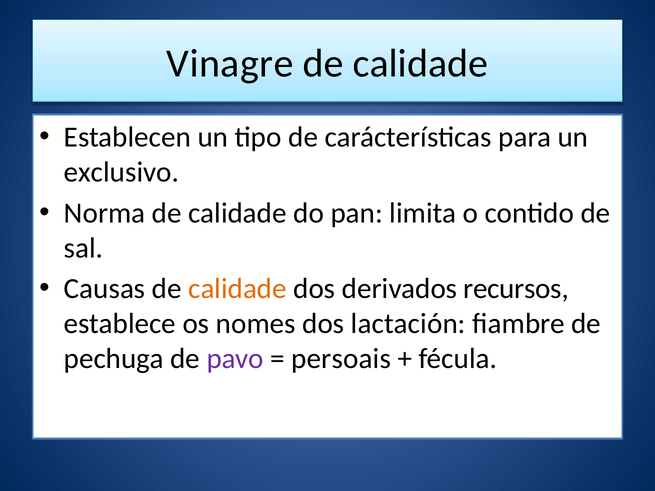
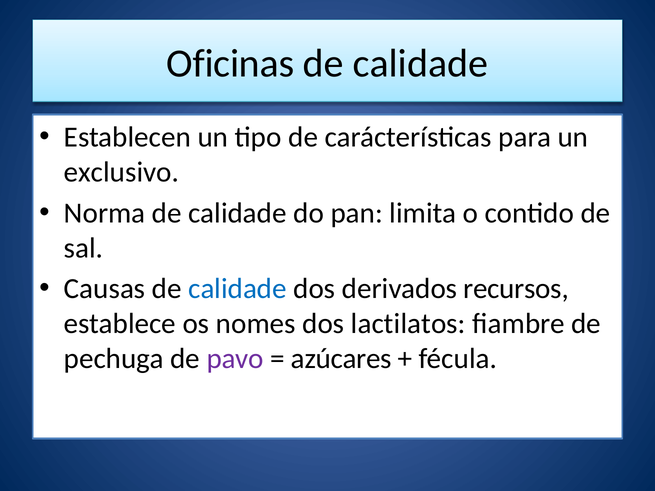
Vinagre: Vinagre -> Oficinas
calidade at (237, 289) colour: orange -> blue
lactación: lactación -> lactilatos
persoais: persoais -> azúcares
